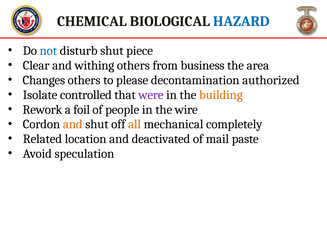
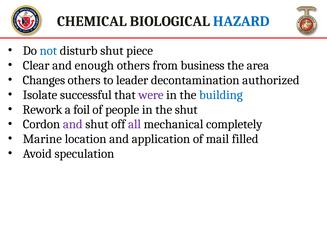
withing: withing -> enough
please: please -> leader
controlled: controlled -> successful
building colour: orange -> blue
the wire: wire -> shut
and at (73, 124) colour: orange -> purple
all colour: orange -> purple
Related: Related -> Marine
deactivated: deactivated -> application
paste: paste -> filled
